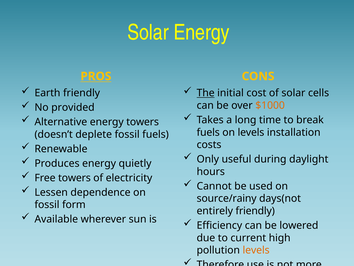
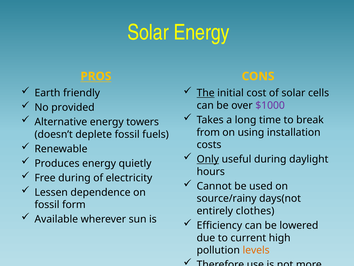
$1000 colour: orange -> purple
fuels at (208, 132): fuels -> from
on levels: levels -> using
Only underline: none -> present
Free towers: towers -> during
entirely friendly: friendly -> clothes
